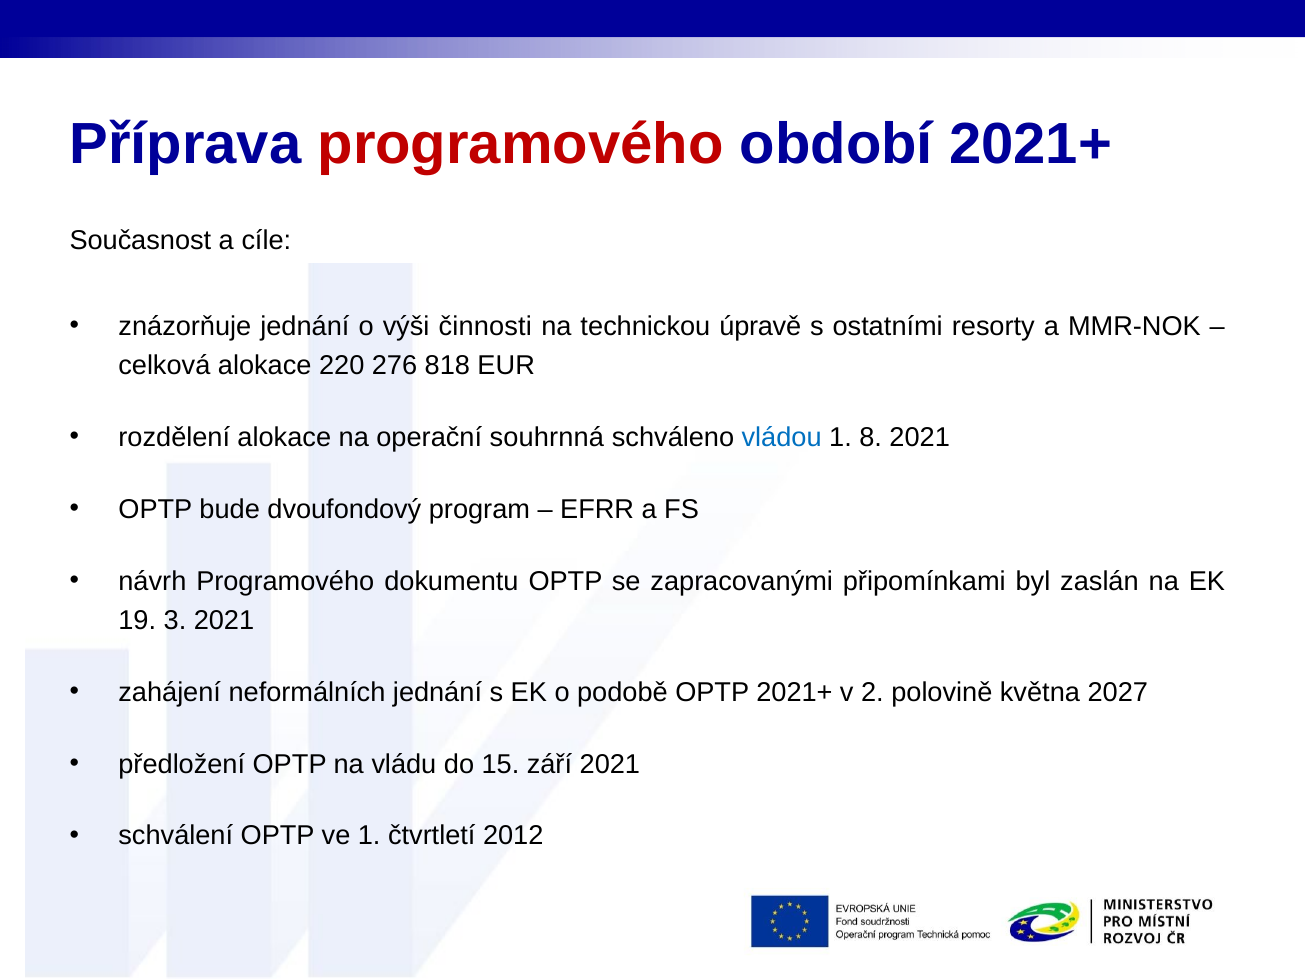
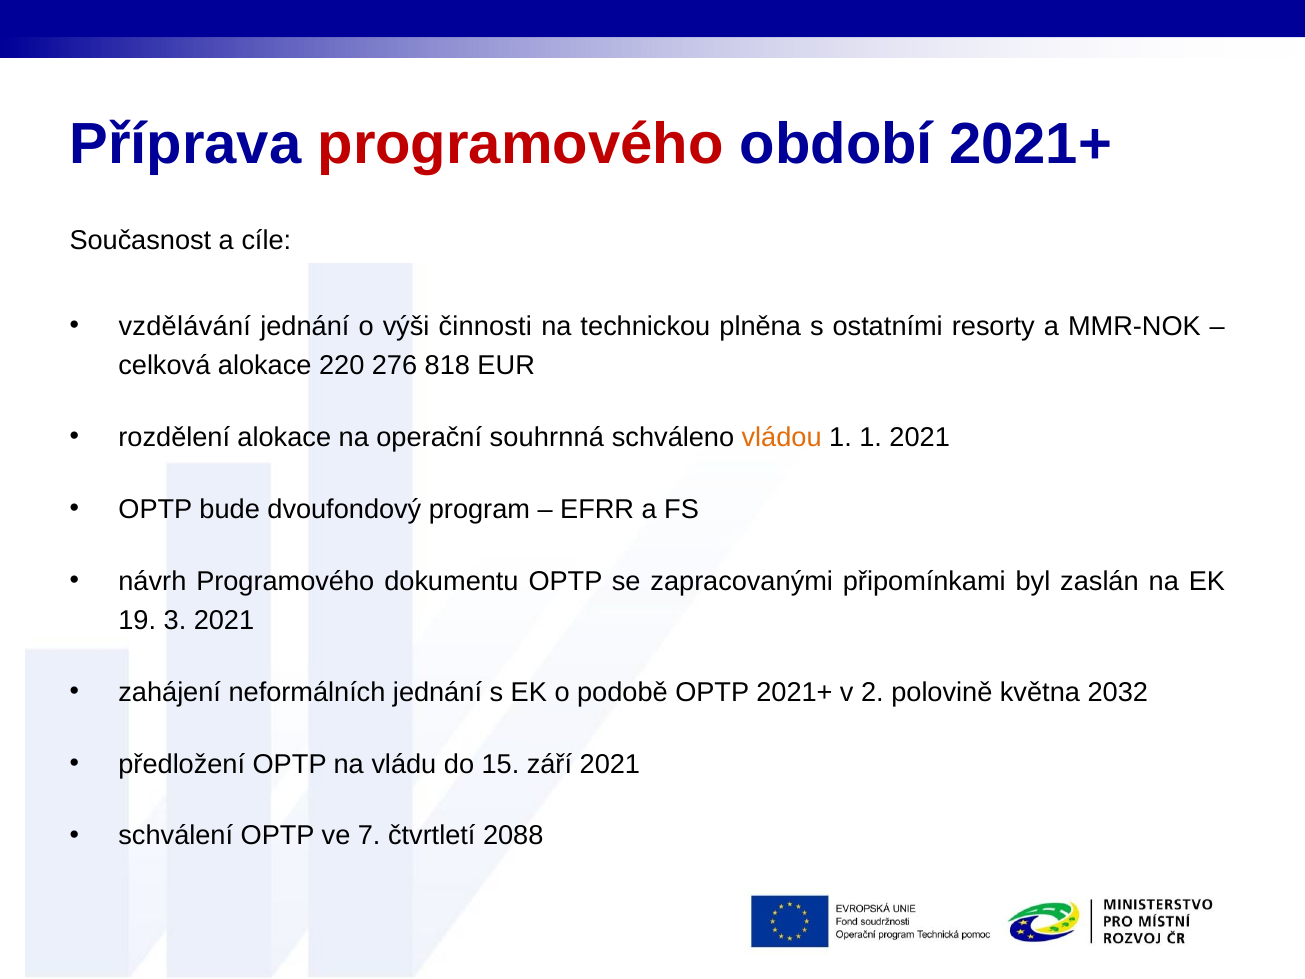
znázorňuje: znázorňuje -> vzdělávání
úpravě: úpravě -> plněna
vládou colour: blue -> orange
1 8: 8 -> 1
2027: 2027 -> 2032
ve 1: 1 -> 7
2012: 2012 -> 2088
